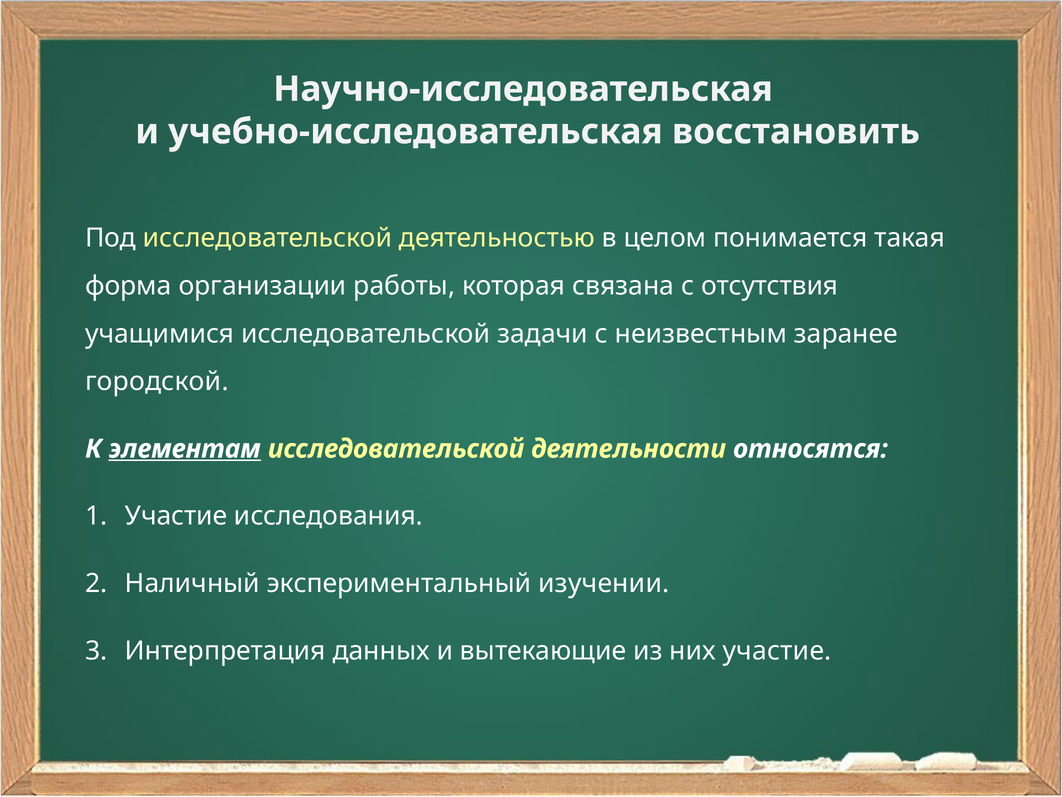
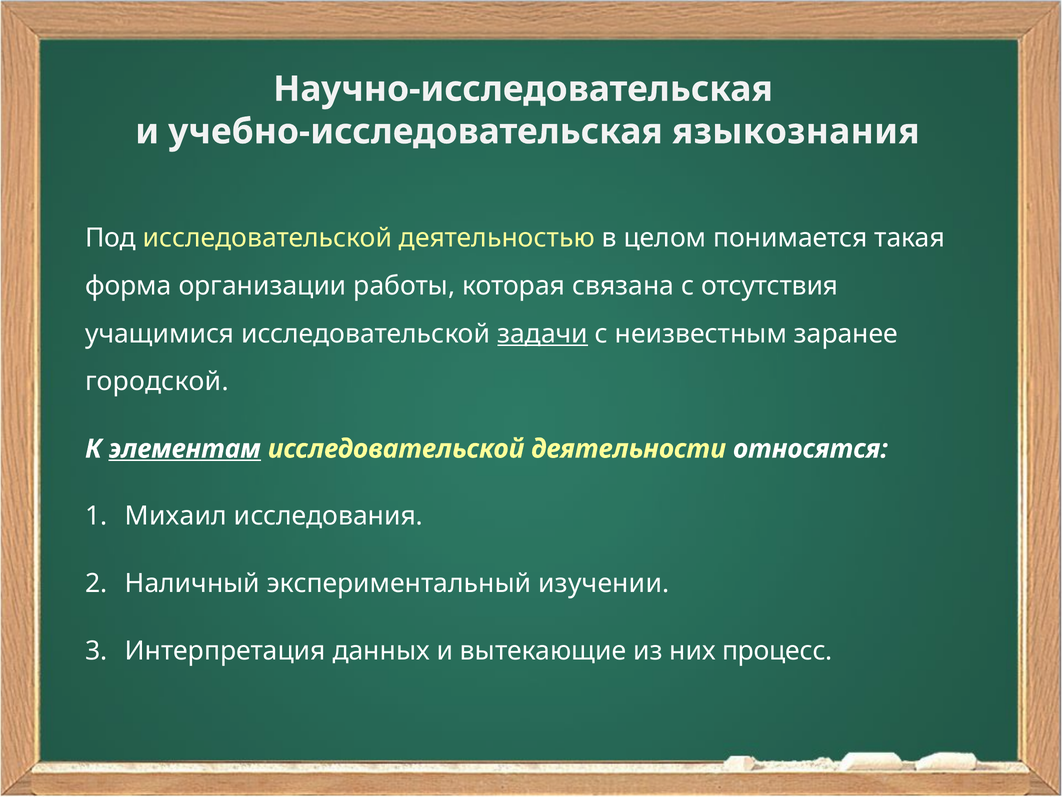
восстановить: восстановить -> языкознания
задачи underline: none -> present
Участие at (176, 516): Участие -> Михаил
них участие: участие -> процесс
